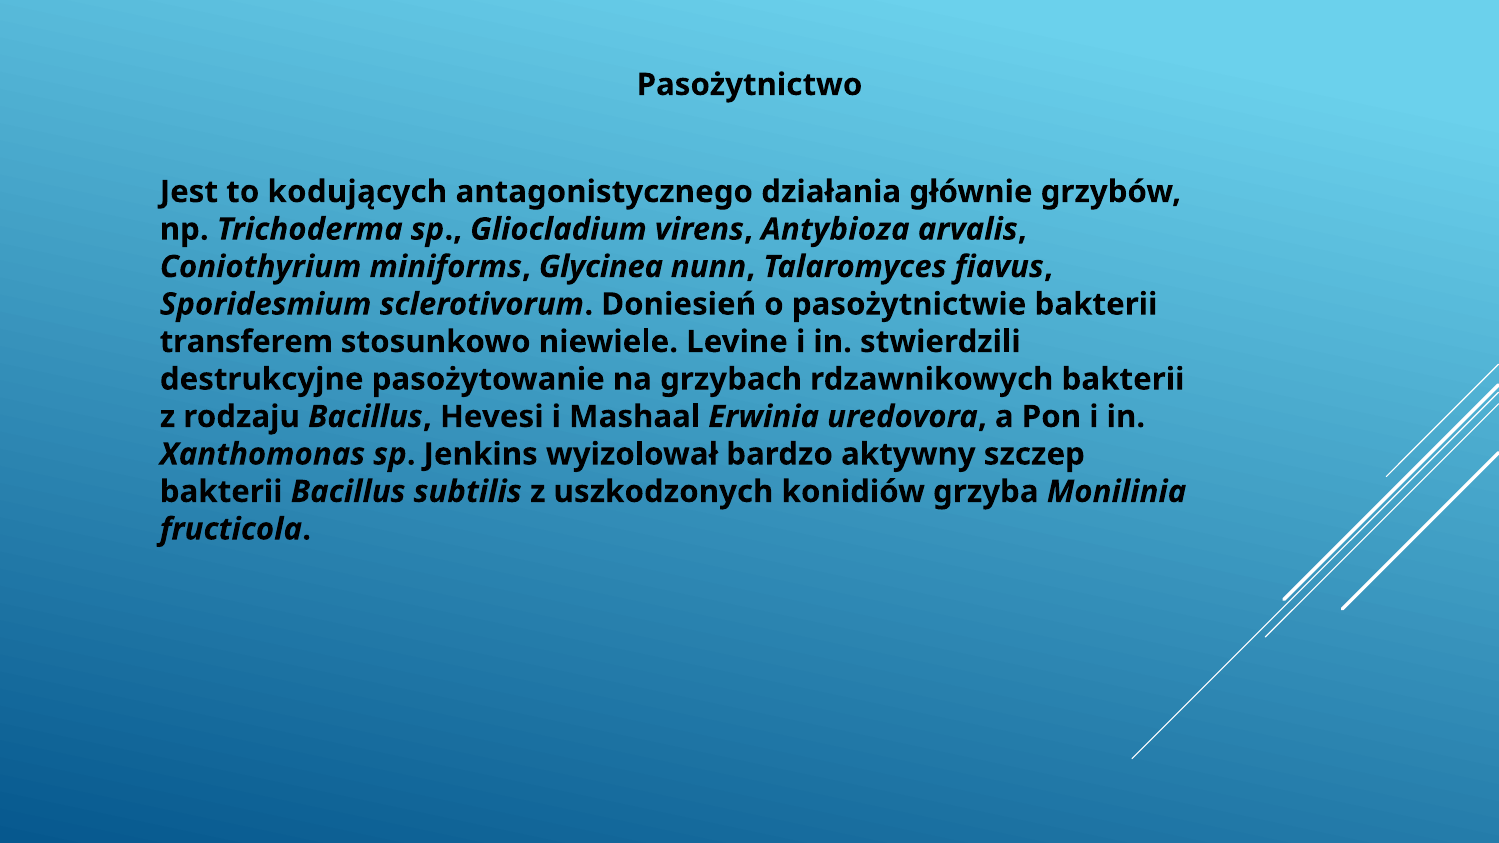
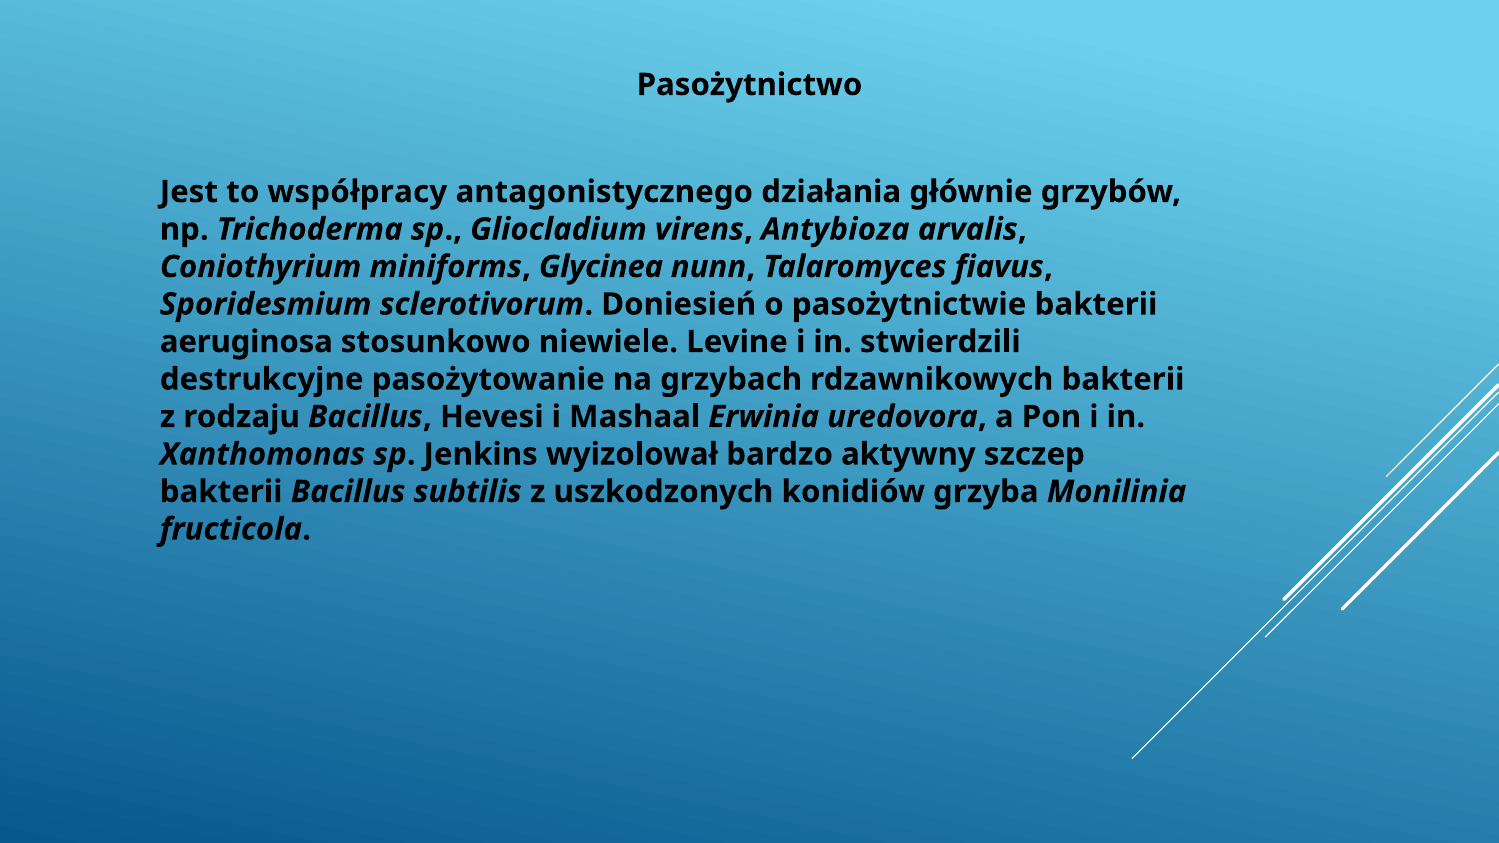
kodujących: kodujących -> współpracy
transferem: transferem -> aeruginosa
